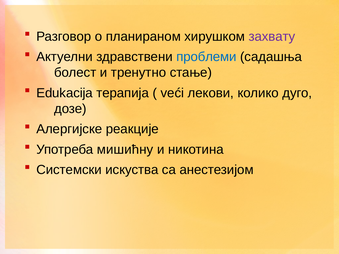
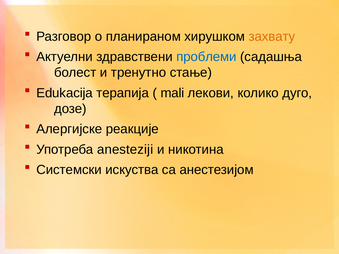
захвату colour: purple -> orange
veći: veći -> mali
мишићну: мишићну -> anesteziji
